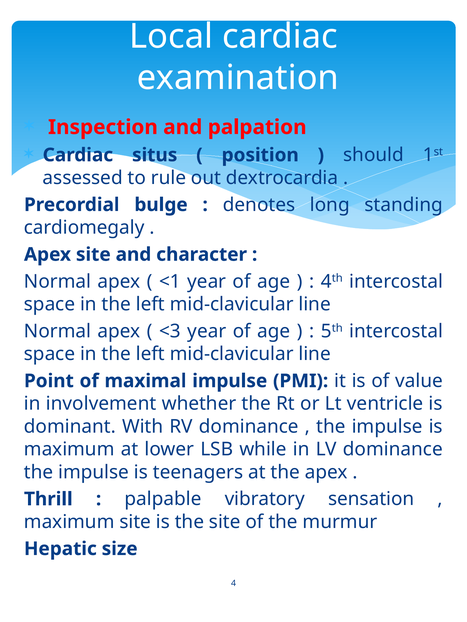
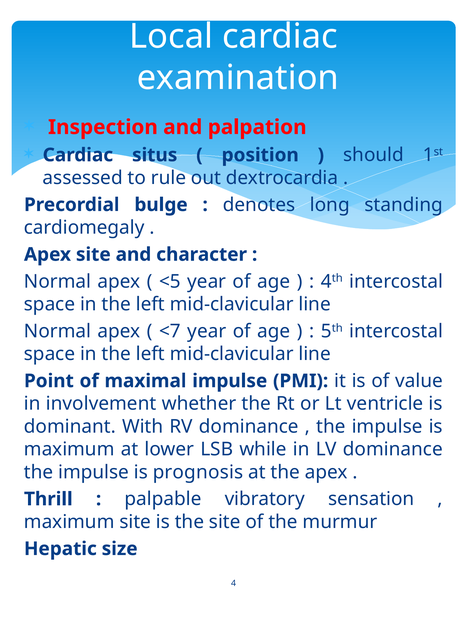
<1: <1 -> <5
<3: <3 -> <7
teenagers: teenagers -> prognosis
